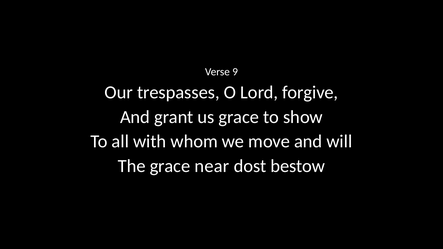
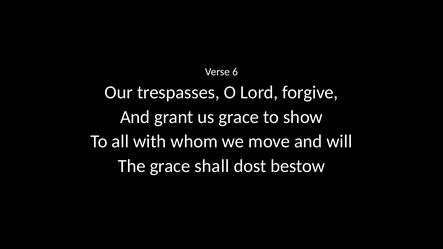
9: 9 -> 6
near: near -> shall
